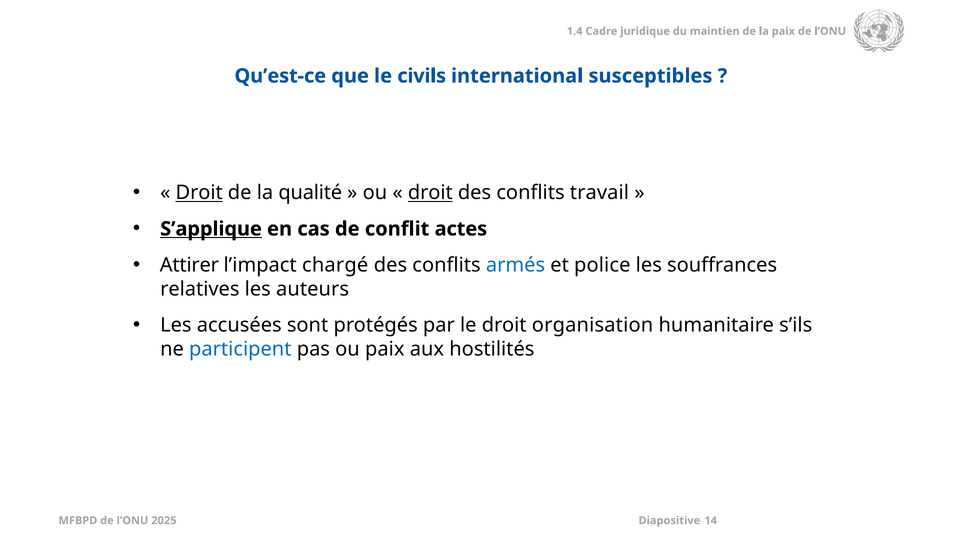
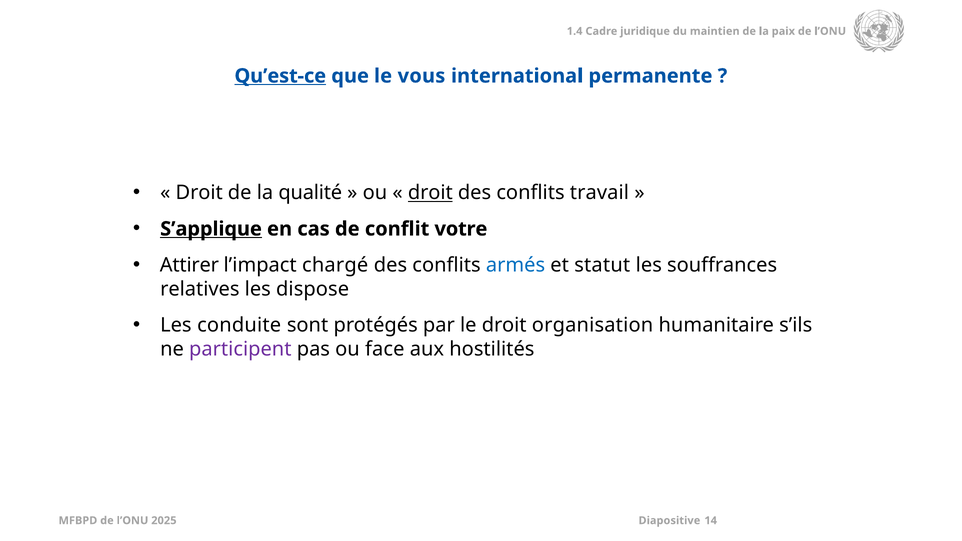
Qu’est-ce underline: none -> present
civils: civils -> vous
susceptibles: susceptibles -> permanente
Droit at (199, 193) underline: present -> none
actes: actes -> votre
police: police -> statut
auteurs: auteurs -> dispose
accusées: accusées -> conduite
participent colour: blue -> purple
ou paix: paix -> face
